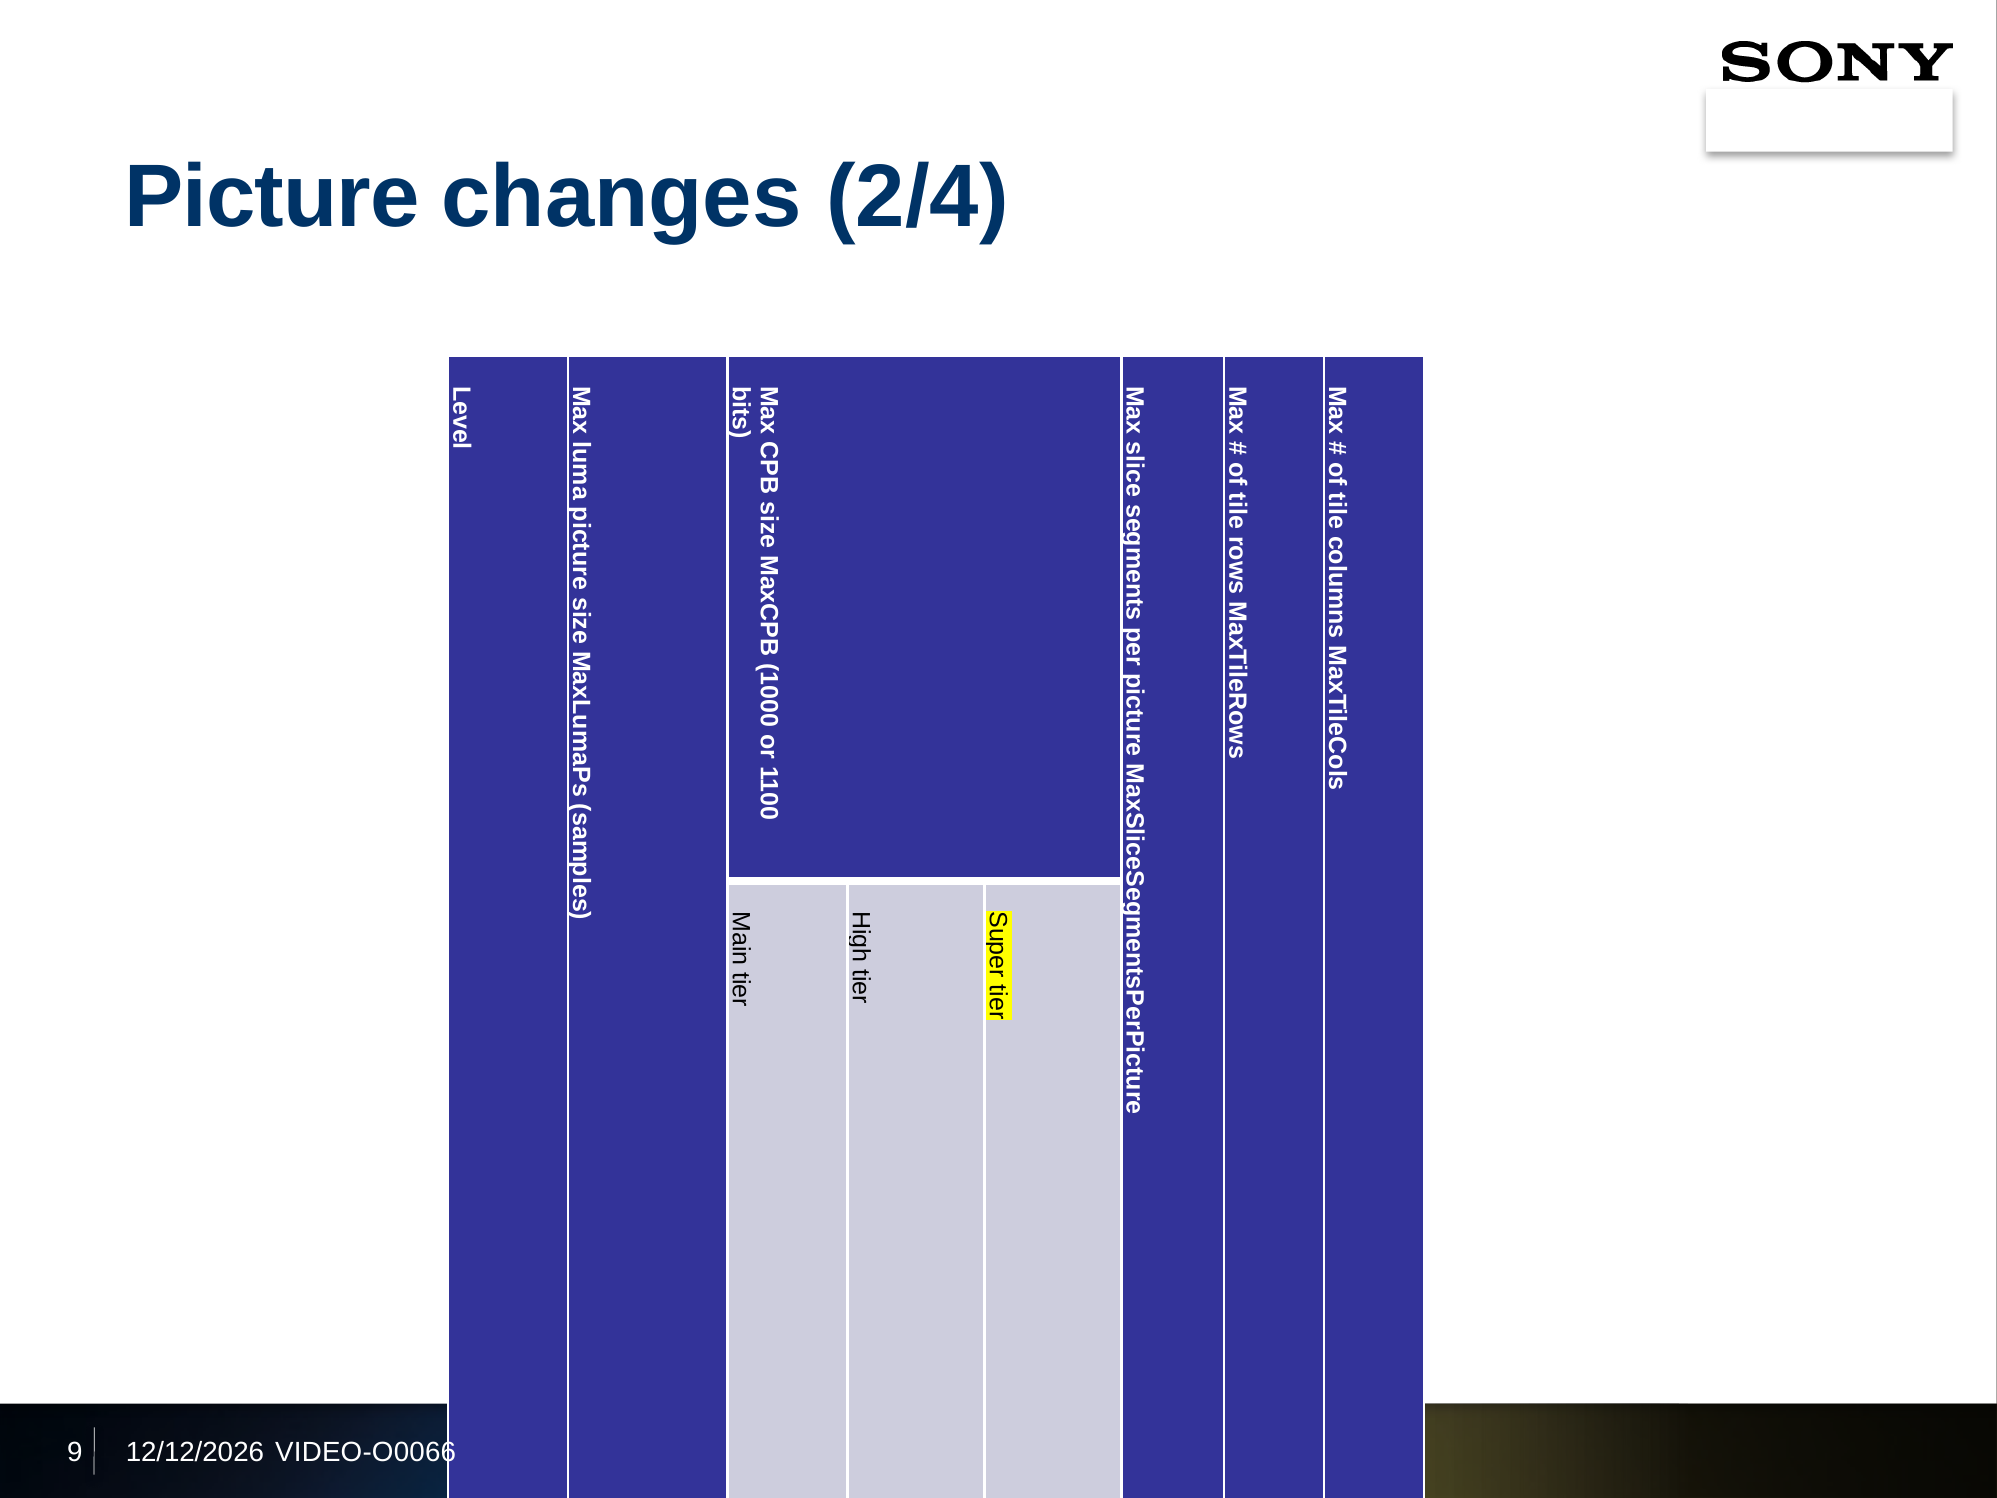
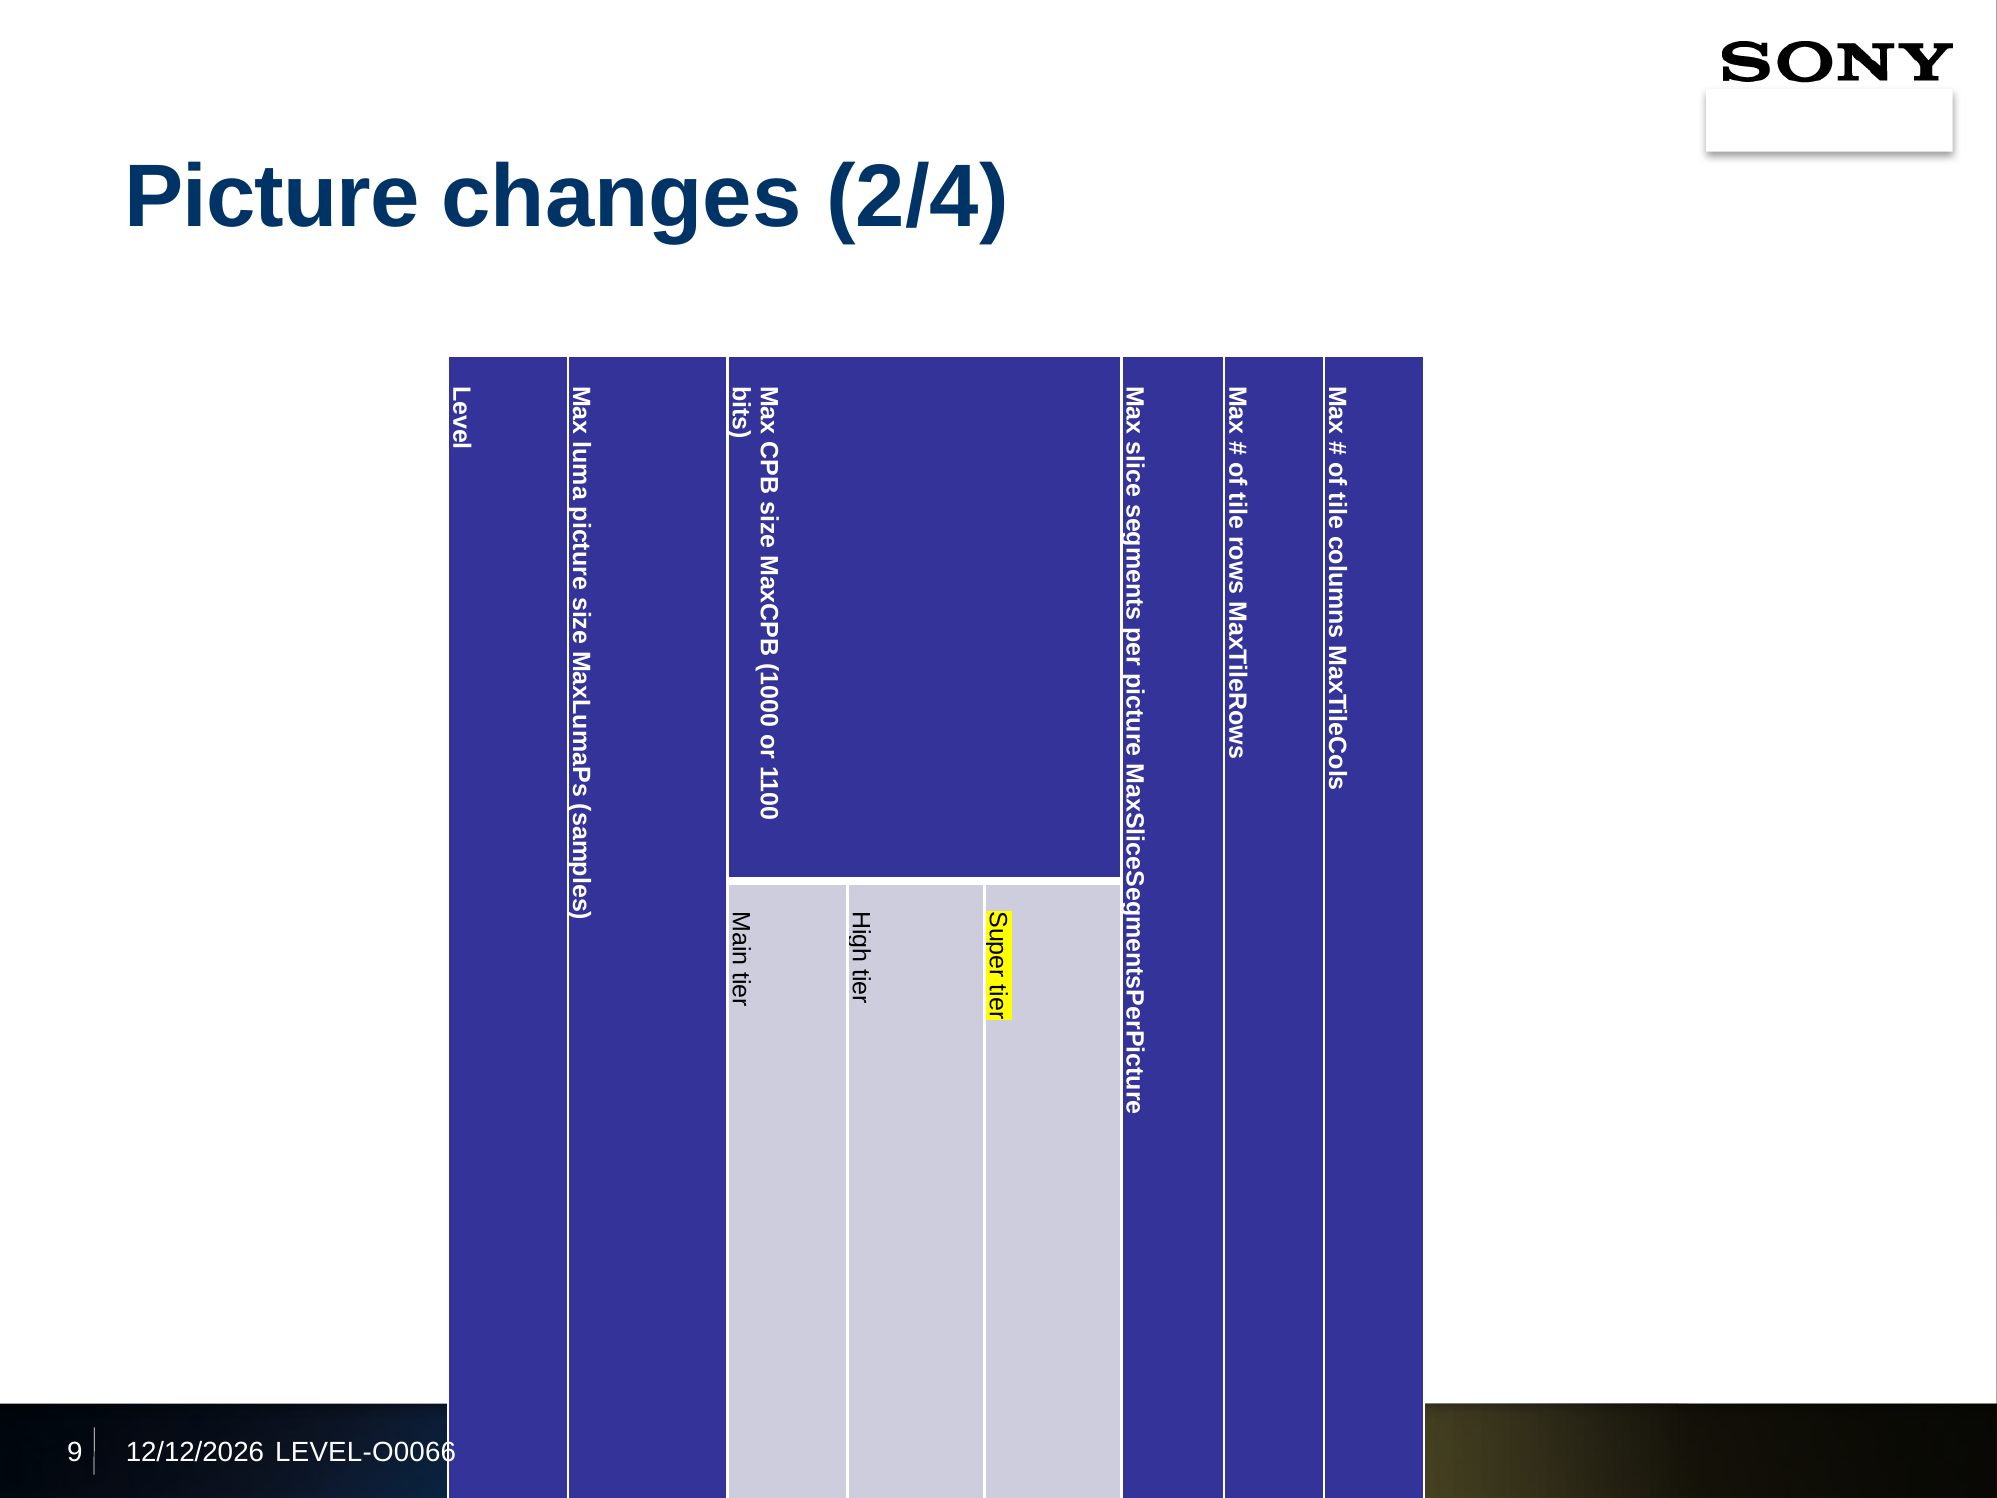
VIDEO-O0066: VIDEO-O0066 -> LEVEL-O0066
